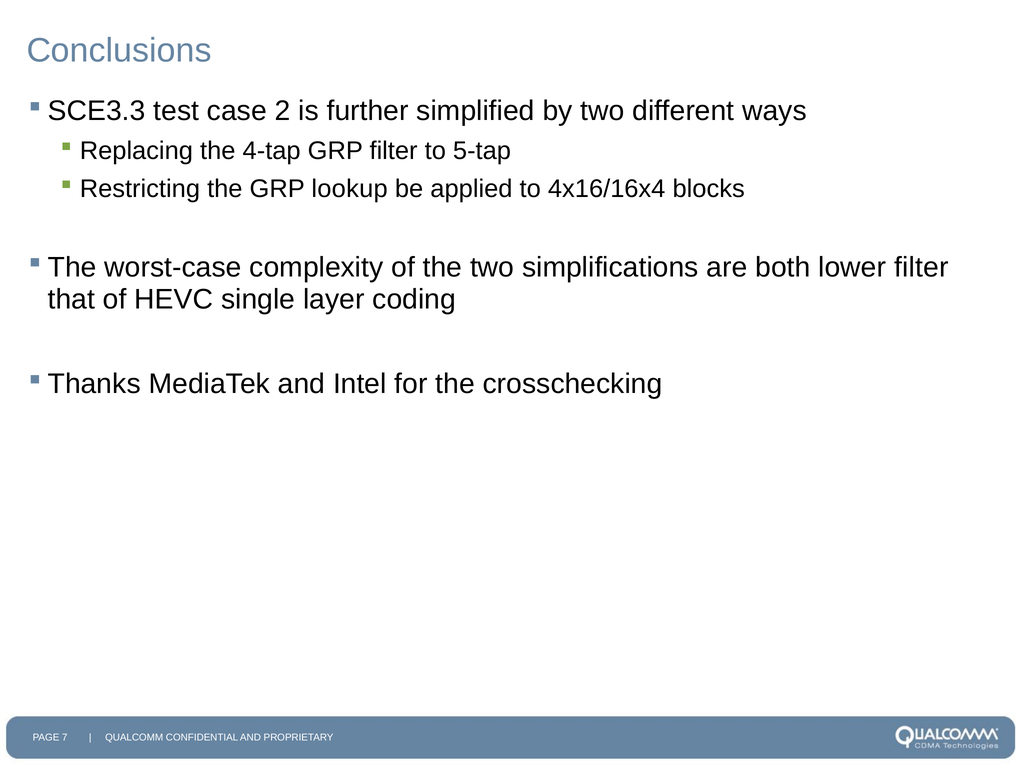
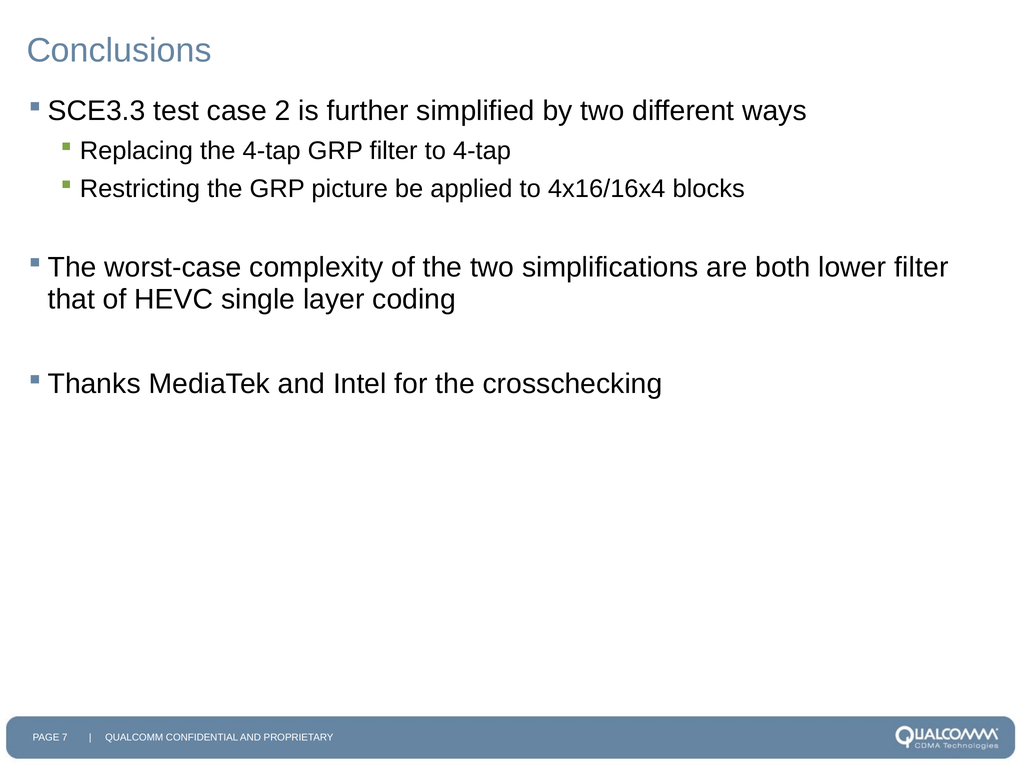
to 5-tap: 5-tap -> 4-tap
lookup: lookup -> picture
